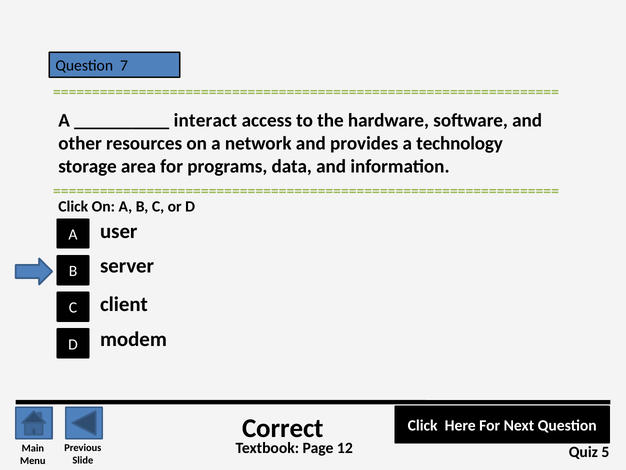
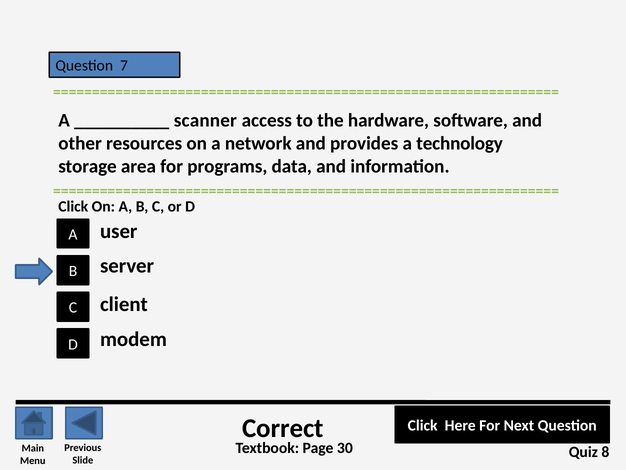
interact: interact -> scanner
12: 12 -> 30
5: 5 -> 8
